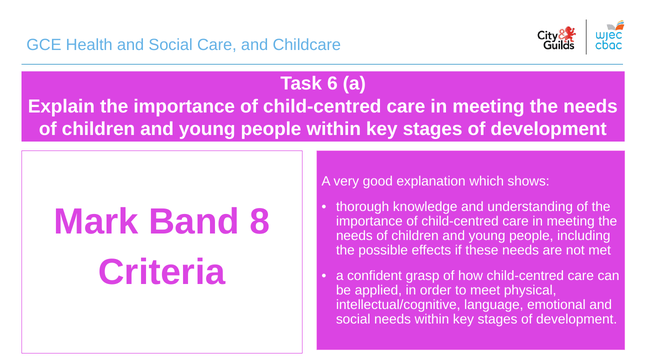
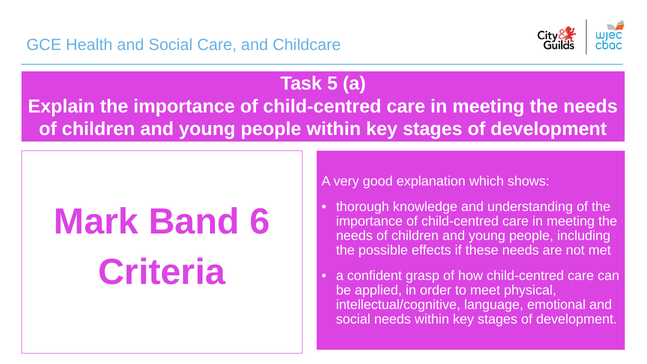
6: 6 -> 5
8: 8 -> 6
